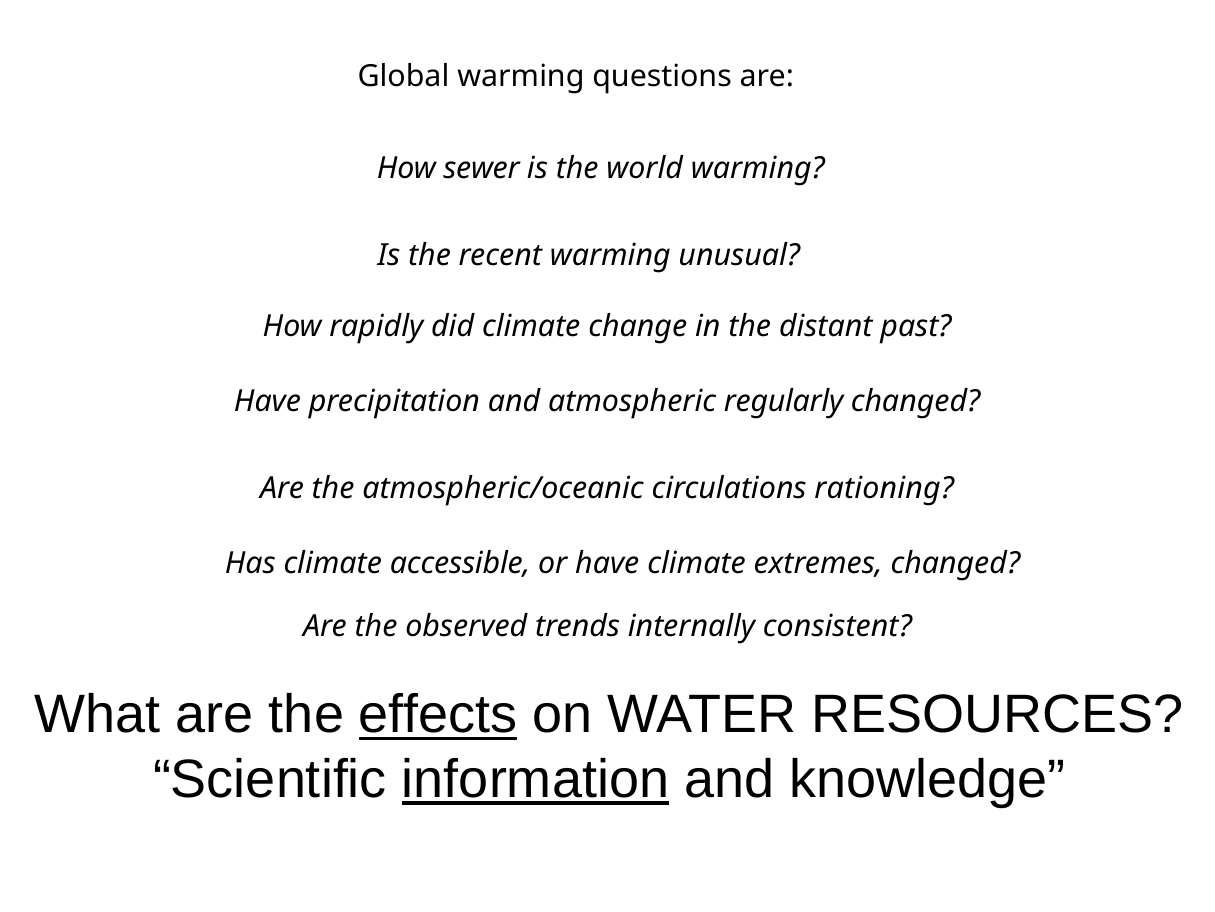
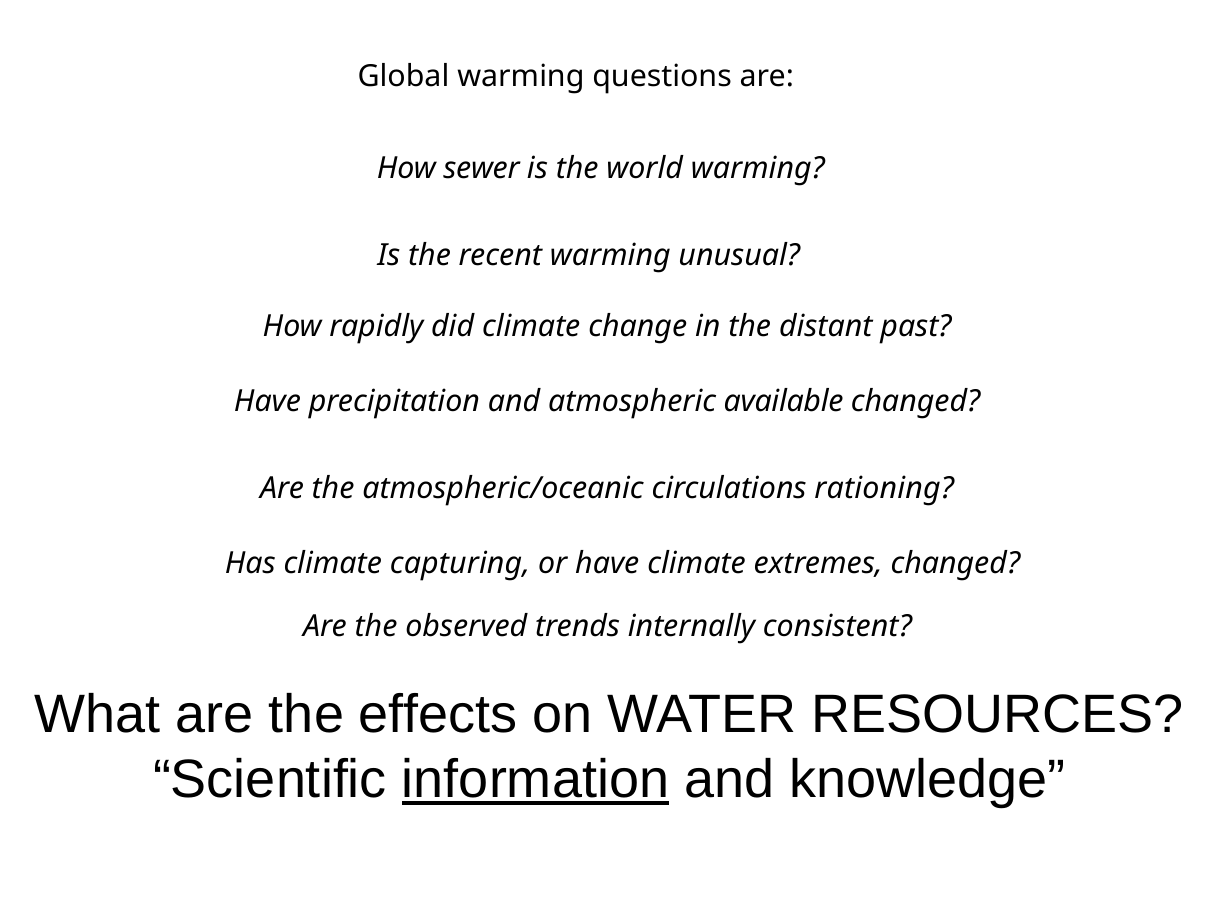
regularly: regularly -> available
accessible: accessible -> capturing
effects underline: present -> none
